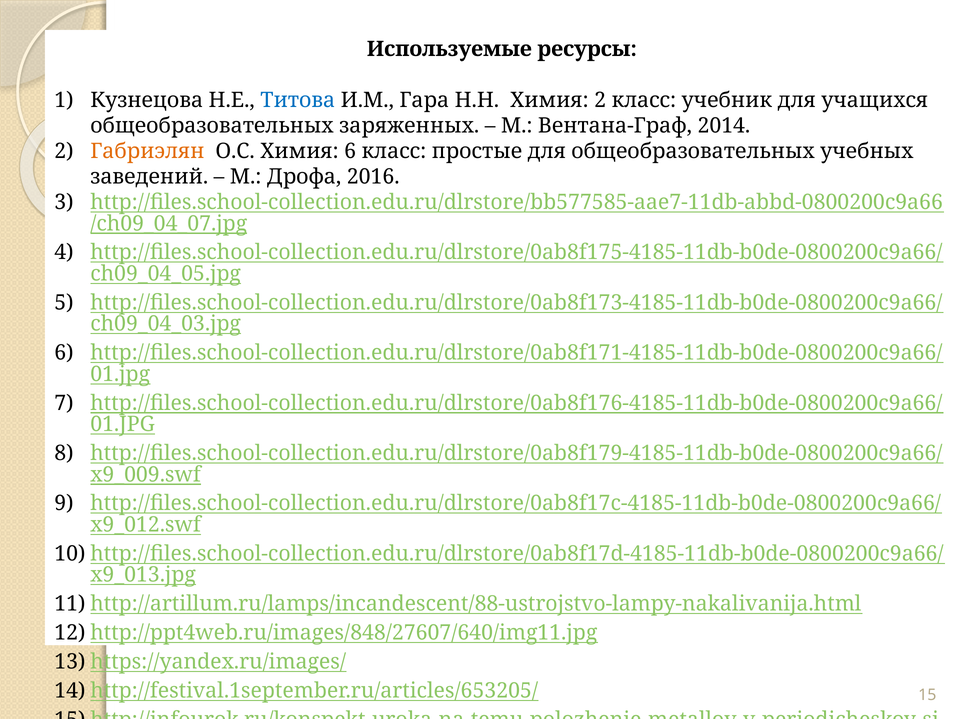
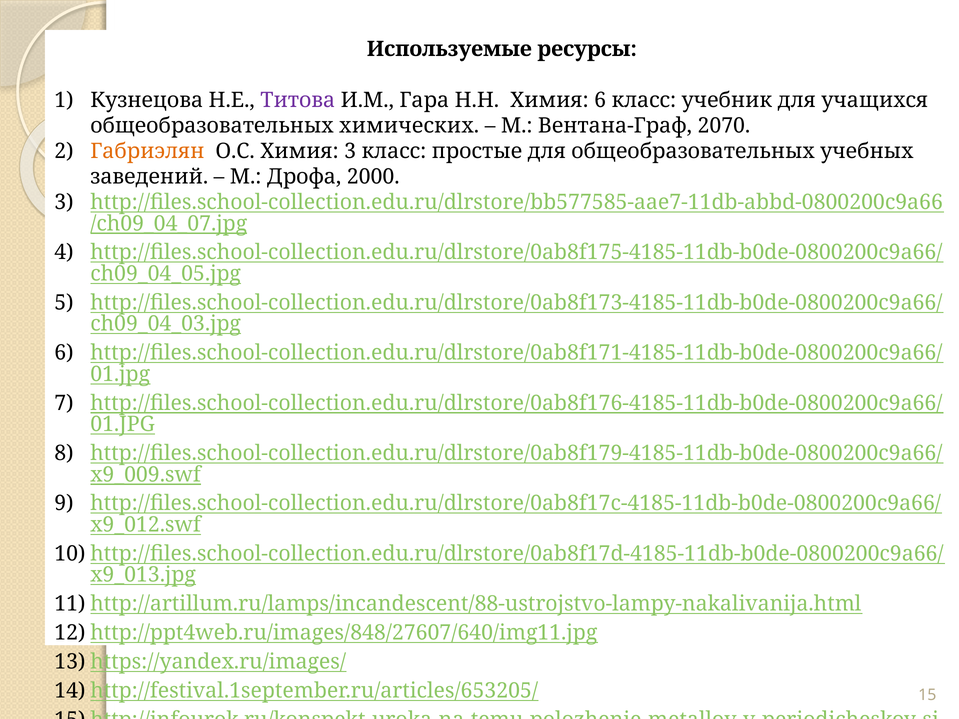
Титова colour: blue -> purple
Химия 2: 2 -> 6
заряженных: заряженных -> химических
2014: 2014 -> 2070
Химия 6: 6 -> 3
2016: 2016 -> 2000
